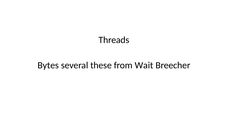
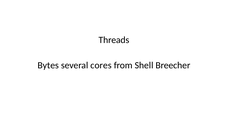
these: these -> cores
Wait: Wait -> Shell
